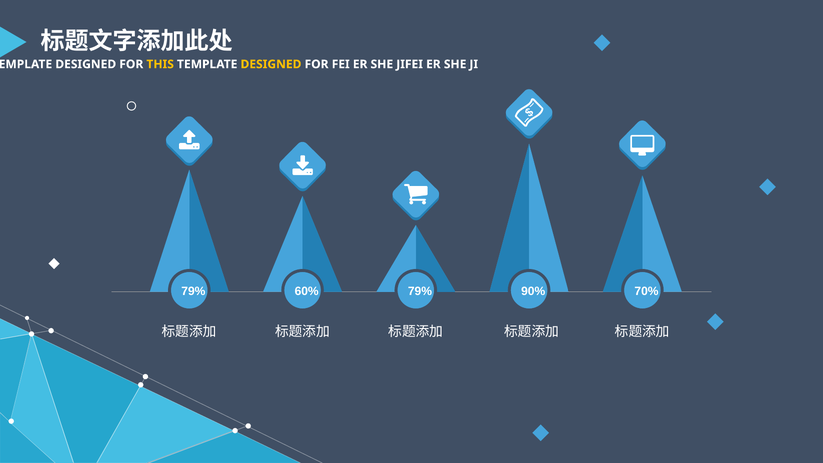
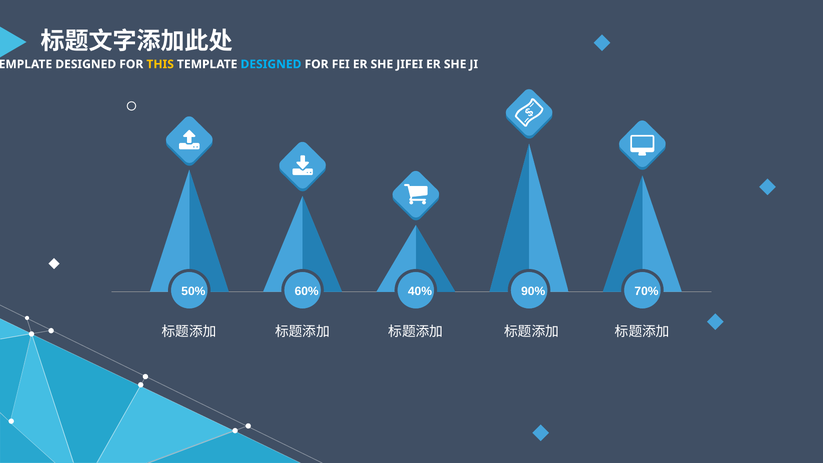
DESIGNED at (271, 64) colour: yellow -> light blue
79% at (193, 291): 79% -> 50%
60% 79%: 79% -> 40%
